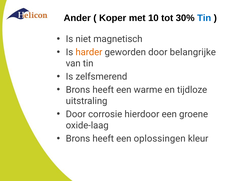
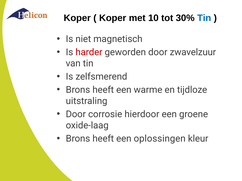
Ander at (77, 18): Ander -> Koper
harder colour: orange -> red
belangrijke: belangrijke -> zwavelzuur
